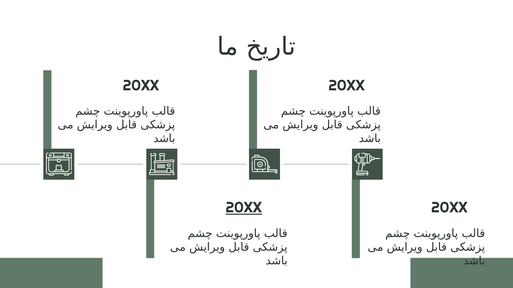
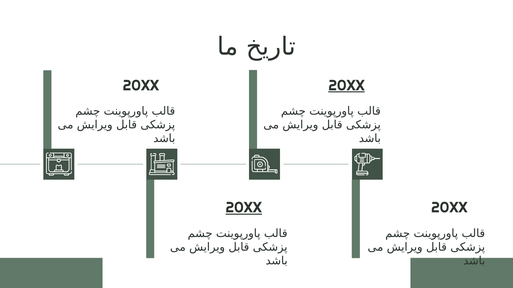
20XX at (347, 86) underline: none -> present
